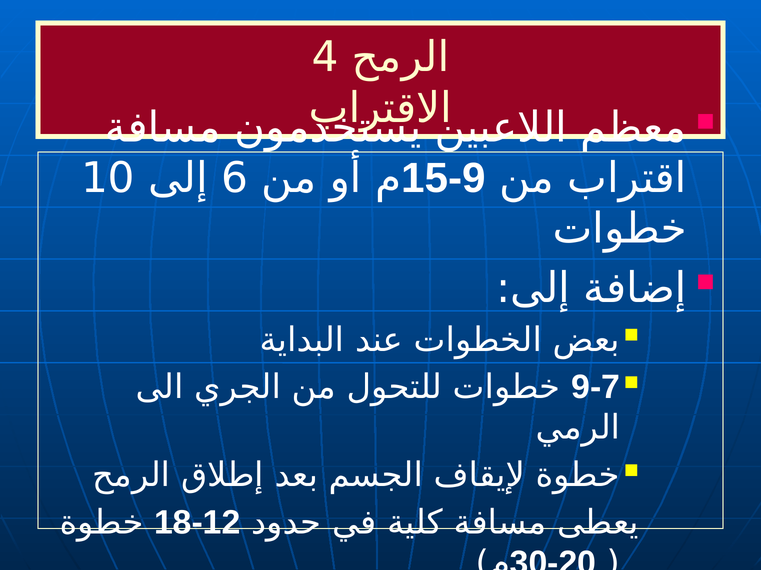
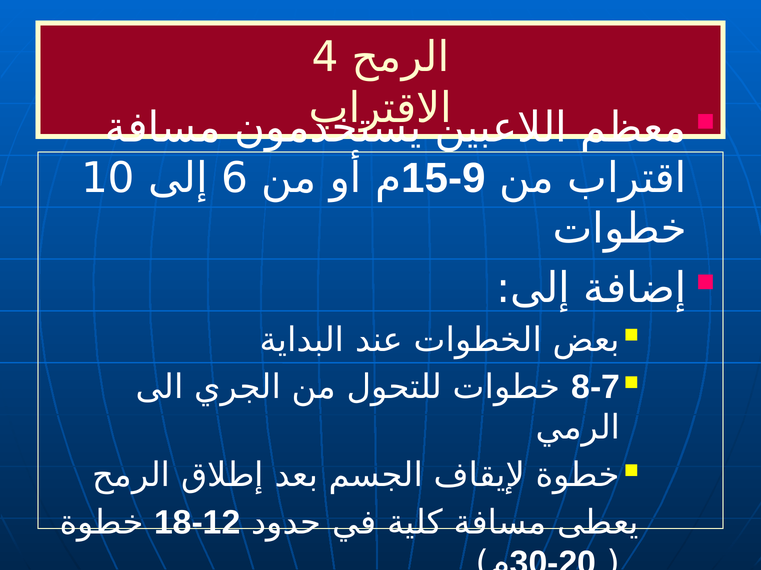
9-7: 9-7 -> 8-7
